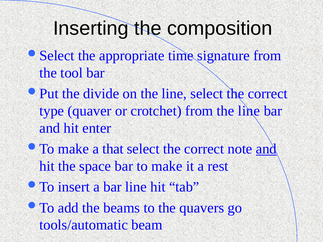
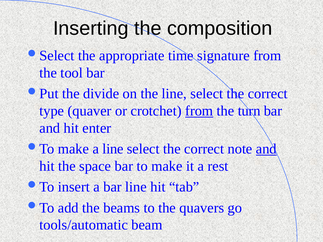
from at (199, 111) underline: none -> present
line at (249, 111): line -> turn
a that: that -> line
